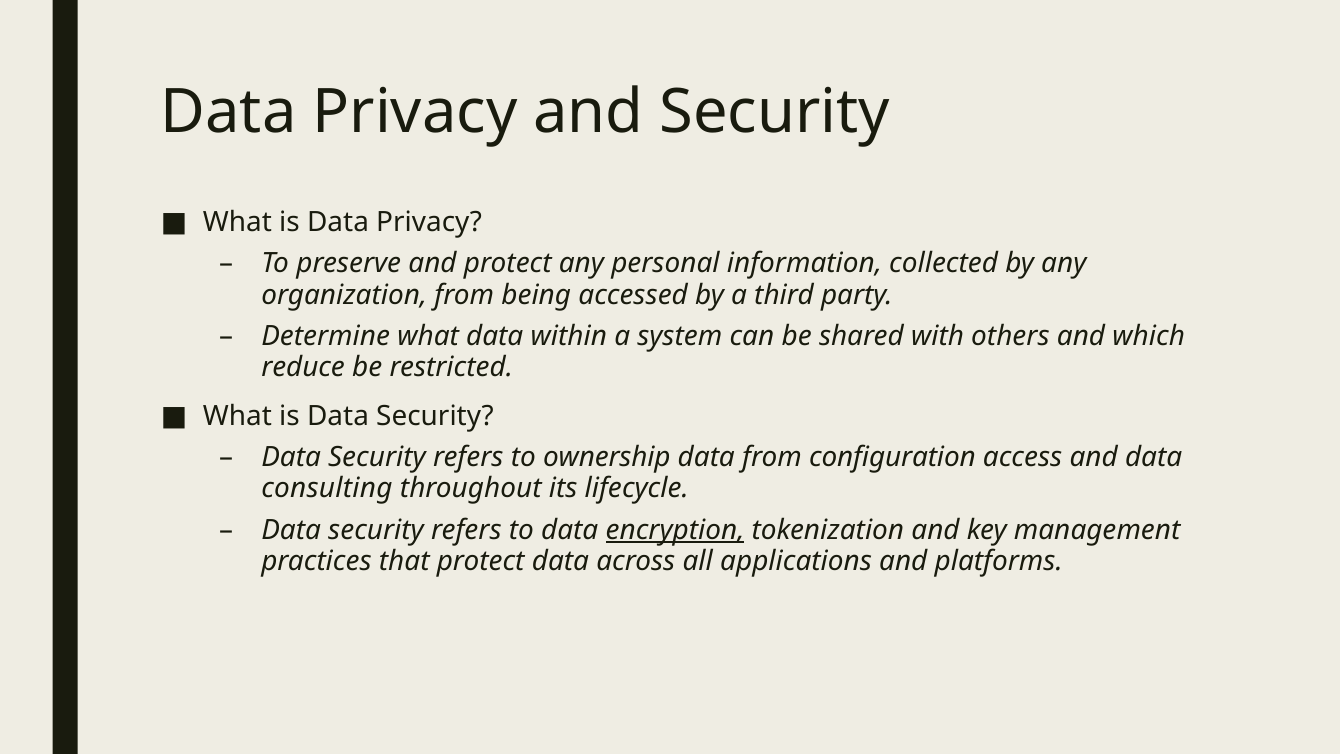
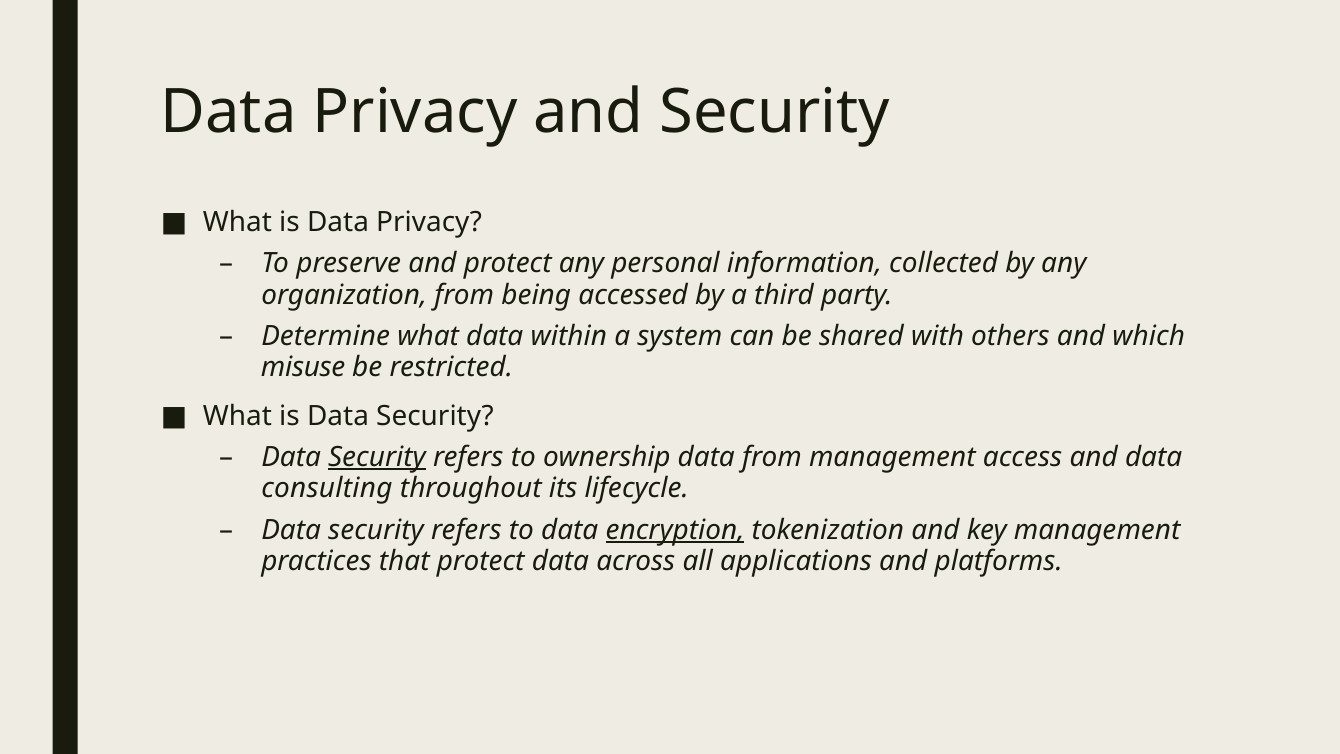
reduce: reduce -> misuse
Security at (377, 457) underline: none -> present
from configuration: configuration -> management
